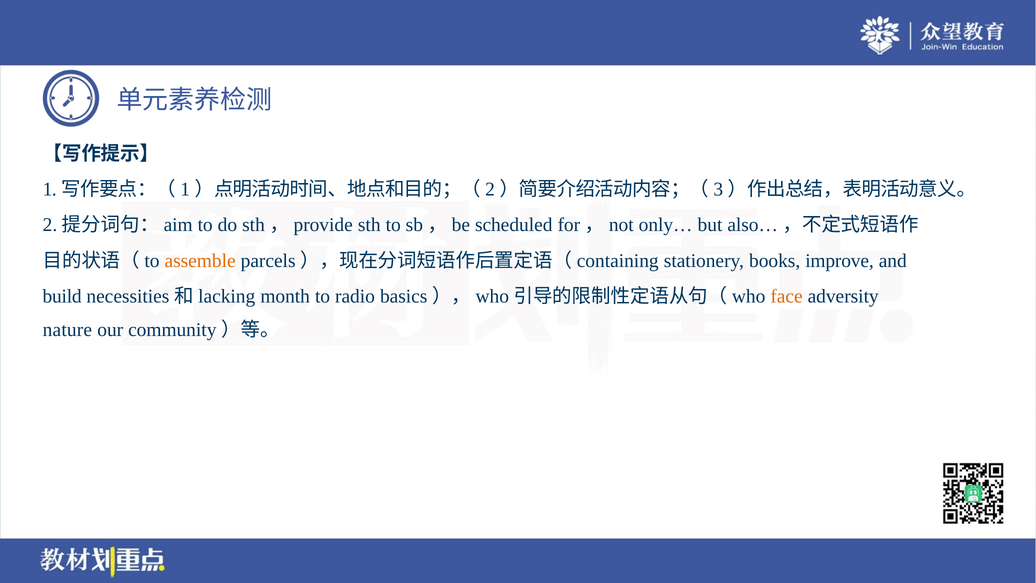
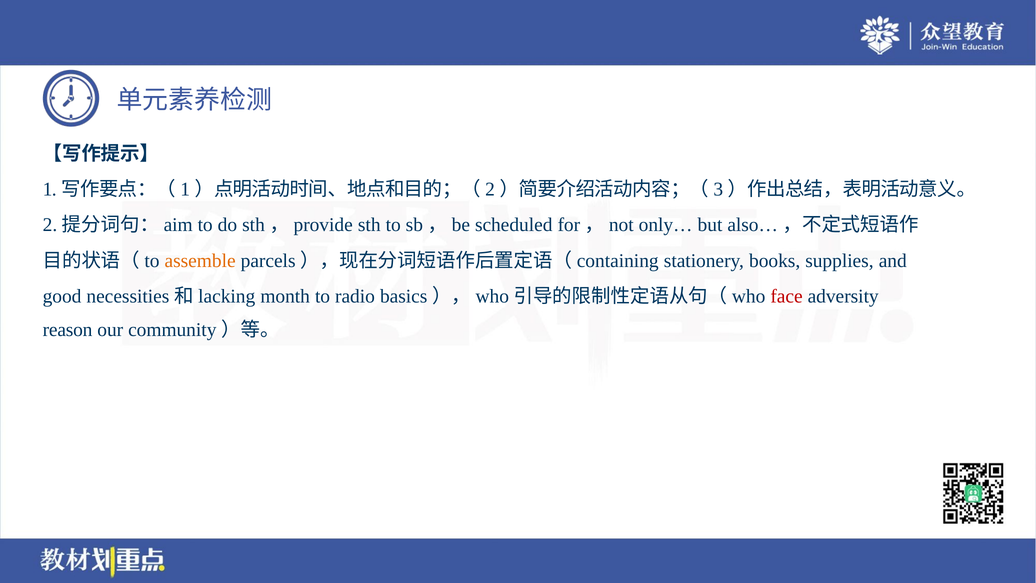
improve: improve -> supplies
build: build -> good
face colour: orange -> red
nature: nature -> reason
